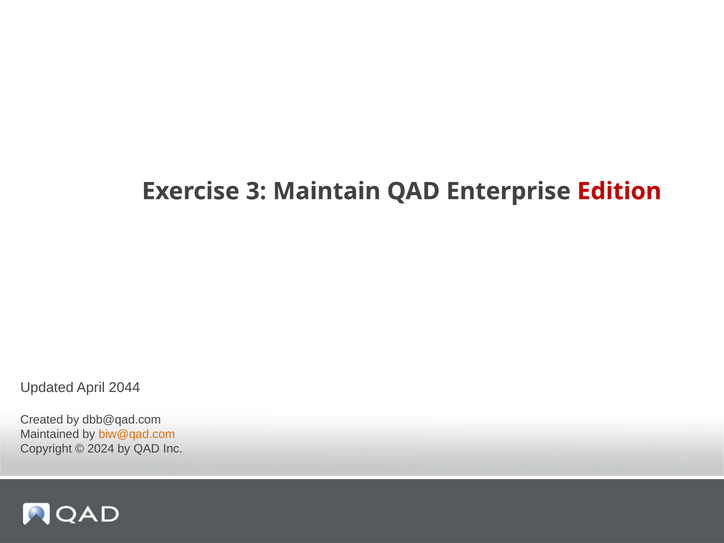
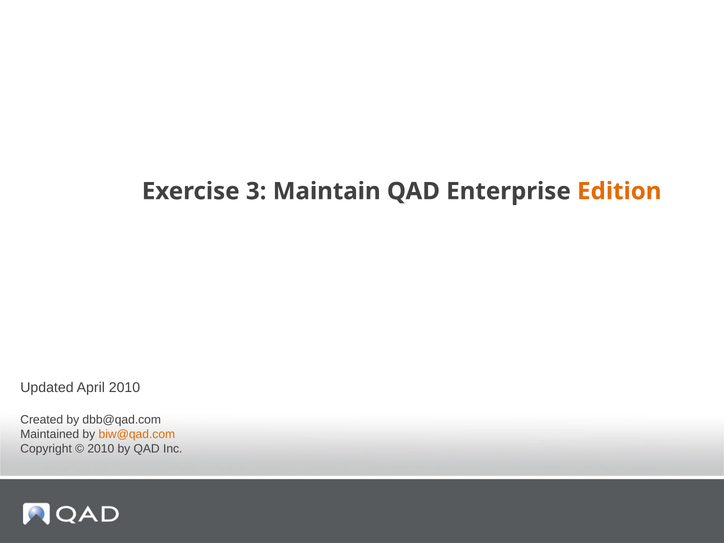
Edition colour: red -> orange
April 2044: 2044 -> 2010
2024 at (101, 449): 2024 -> 2010
